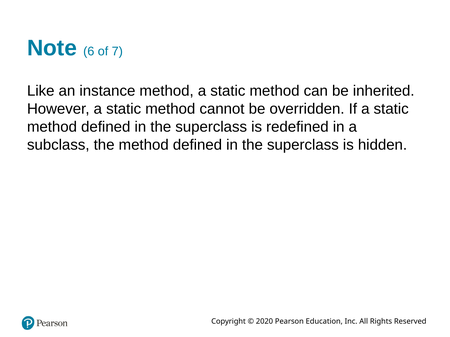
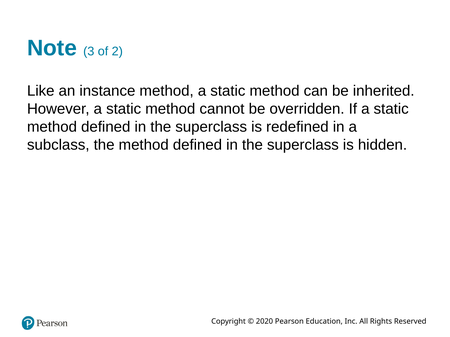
6: 6 -> 3
7: 7 -> 2
